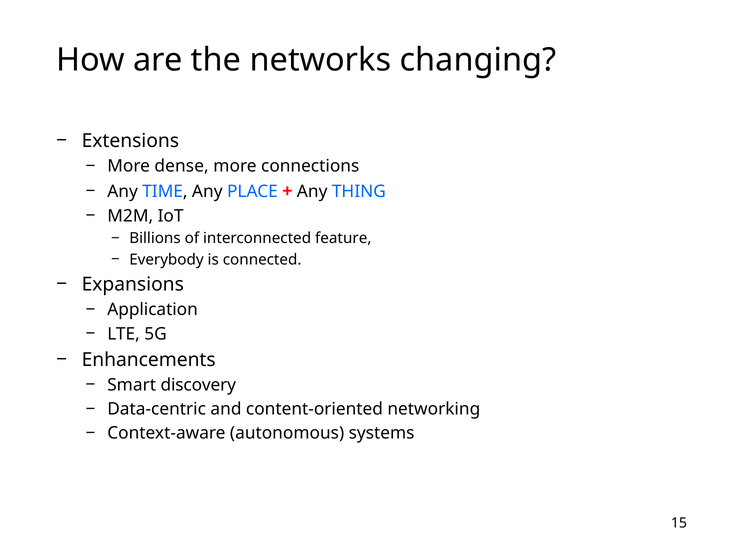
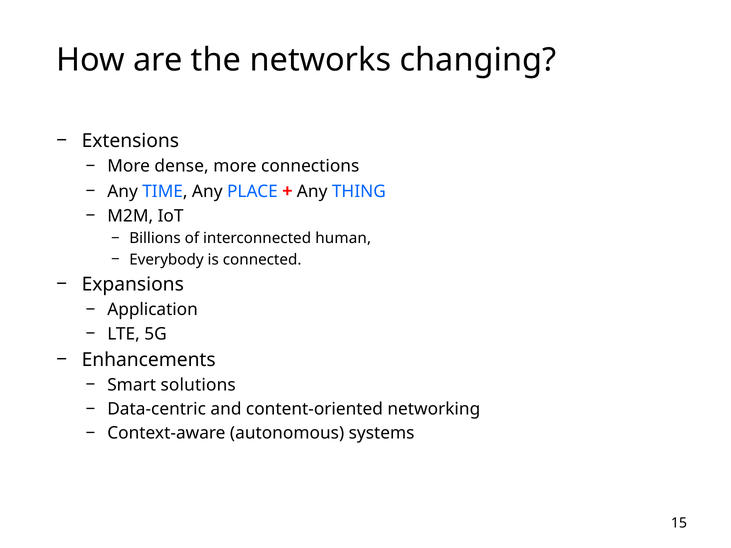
feature: feature -> human
discovery: discovery -> solutions
